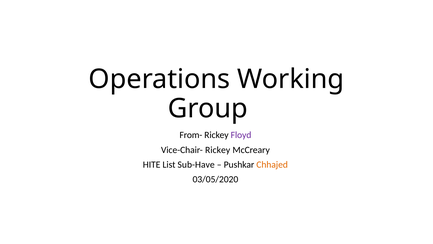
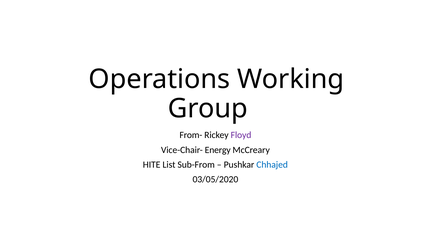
Vice-Chair- Rickey: Rickey -> Energy
Sub-Have: Sub-Have -> Sub-From
Chhajed colour: orange -> blue
